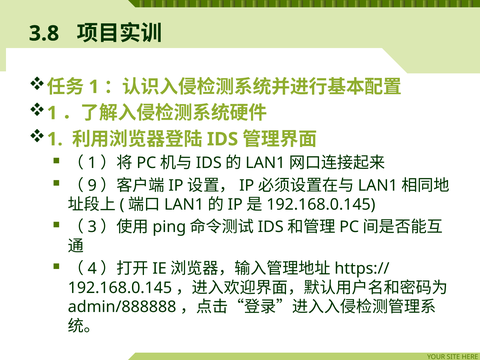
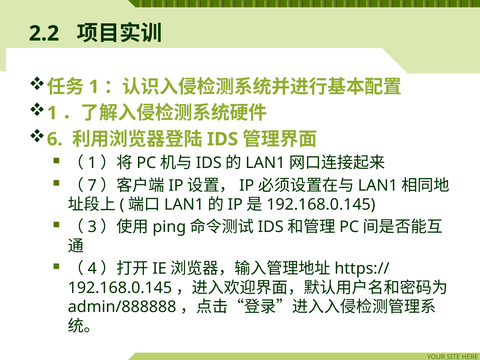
3.8: 3.8 -> 2.2
1 at (55, 139): 1 -> 6
9: 9 -> 7
